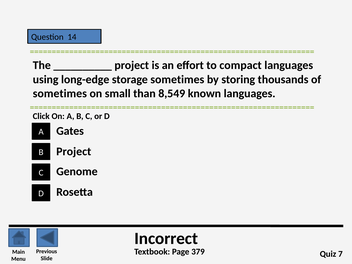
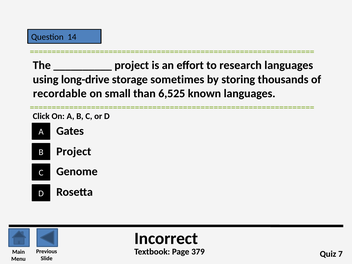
compact: compact -> research
long-edge: long-edge -> long-drive
sometimes at (60, 93): sometimes -> recordable
8,549: 8,549 -> 6,525
